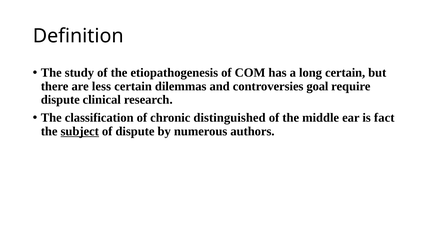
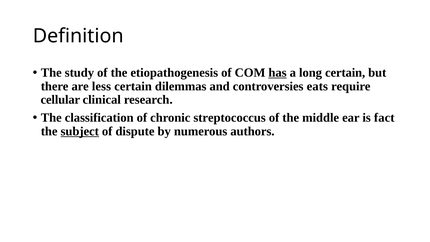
has underline: none -> present
goal: goal -> eats
dispute at (60, 100): dispute -> cellular
distinguished: distinguished -> streptococcus
